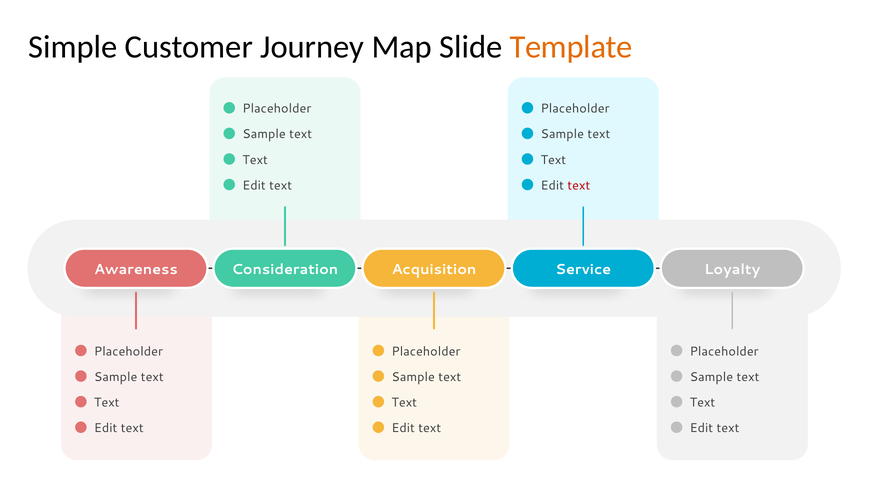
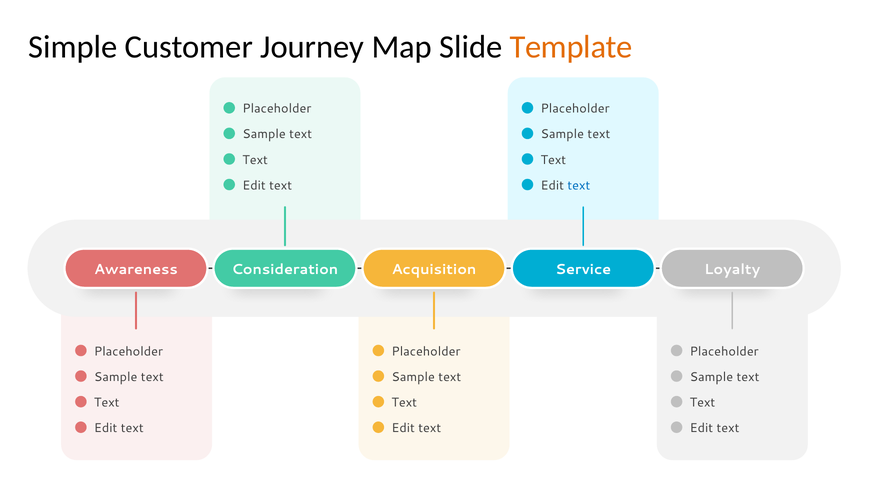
text at (579, 185) colour: red -> blue
